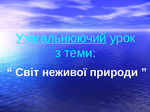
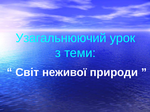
Узагальнюючий underline: present -> none
